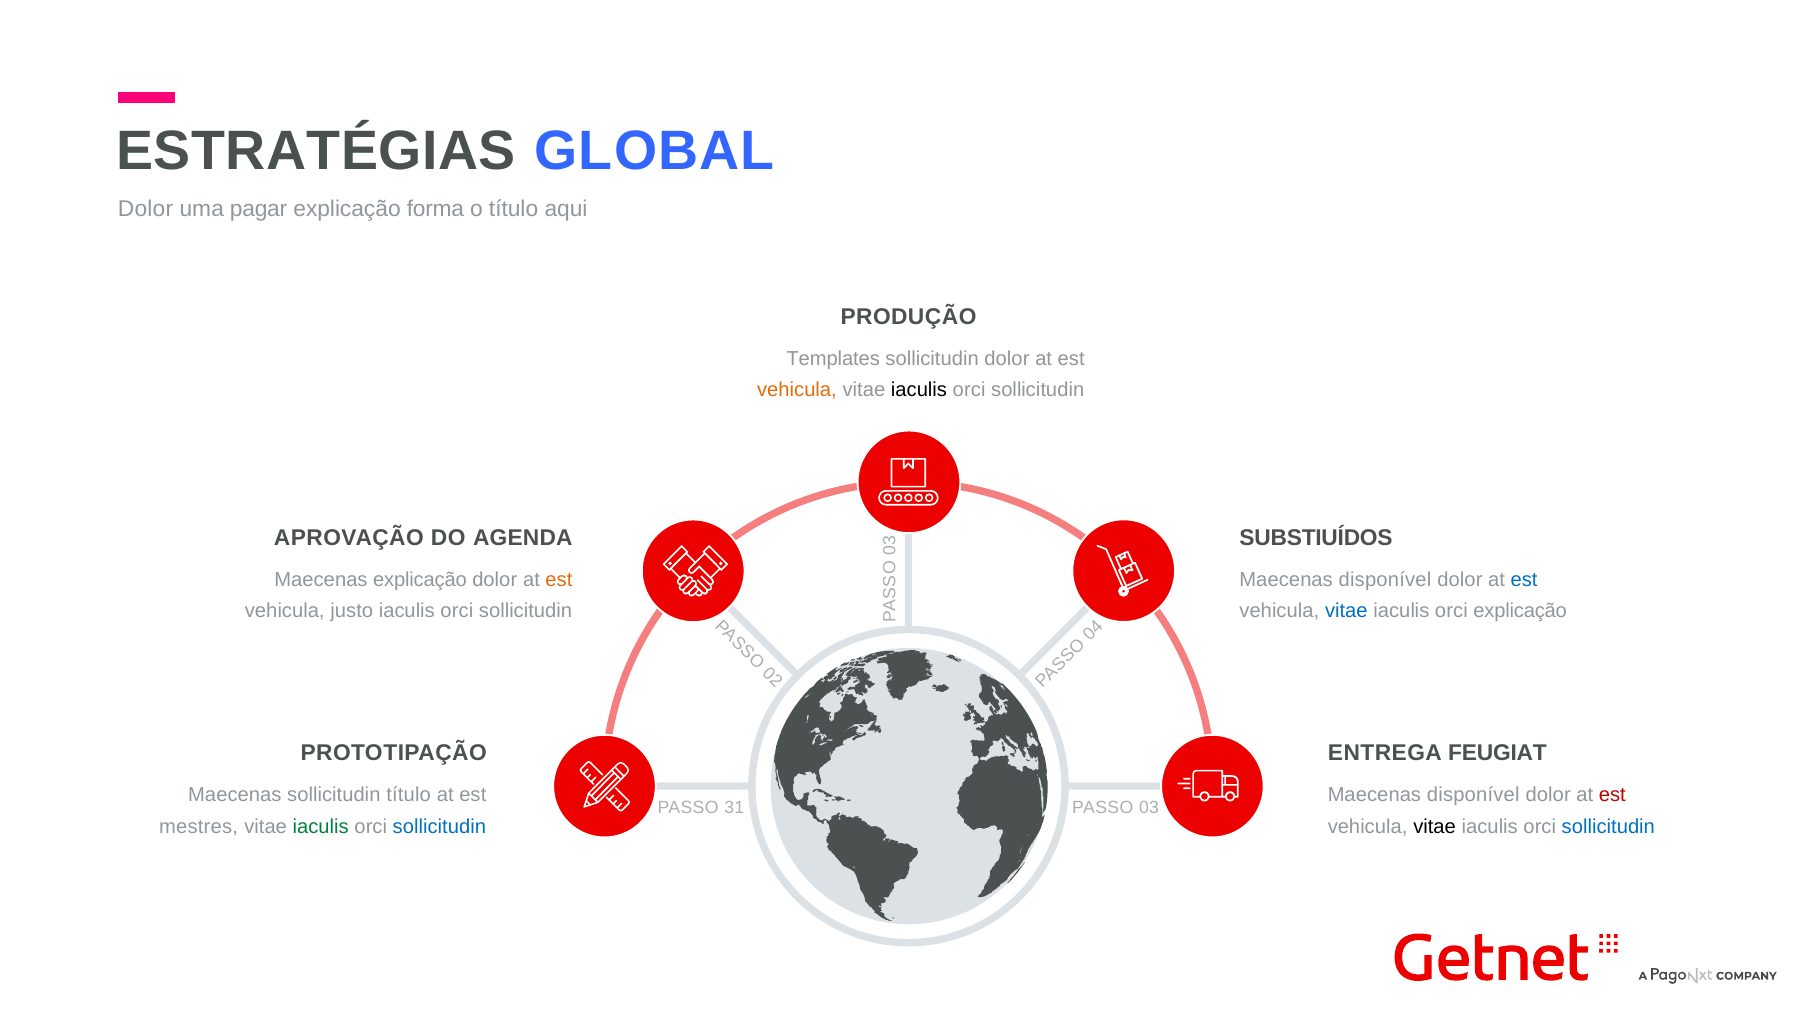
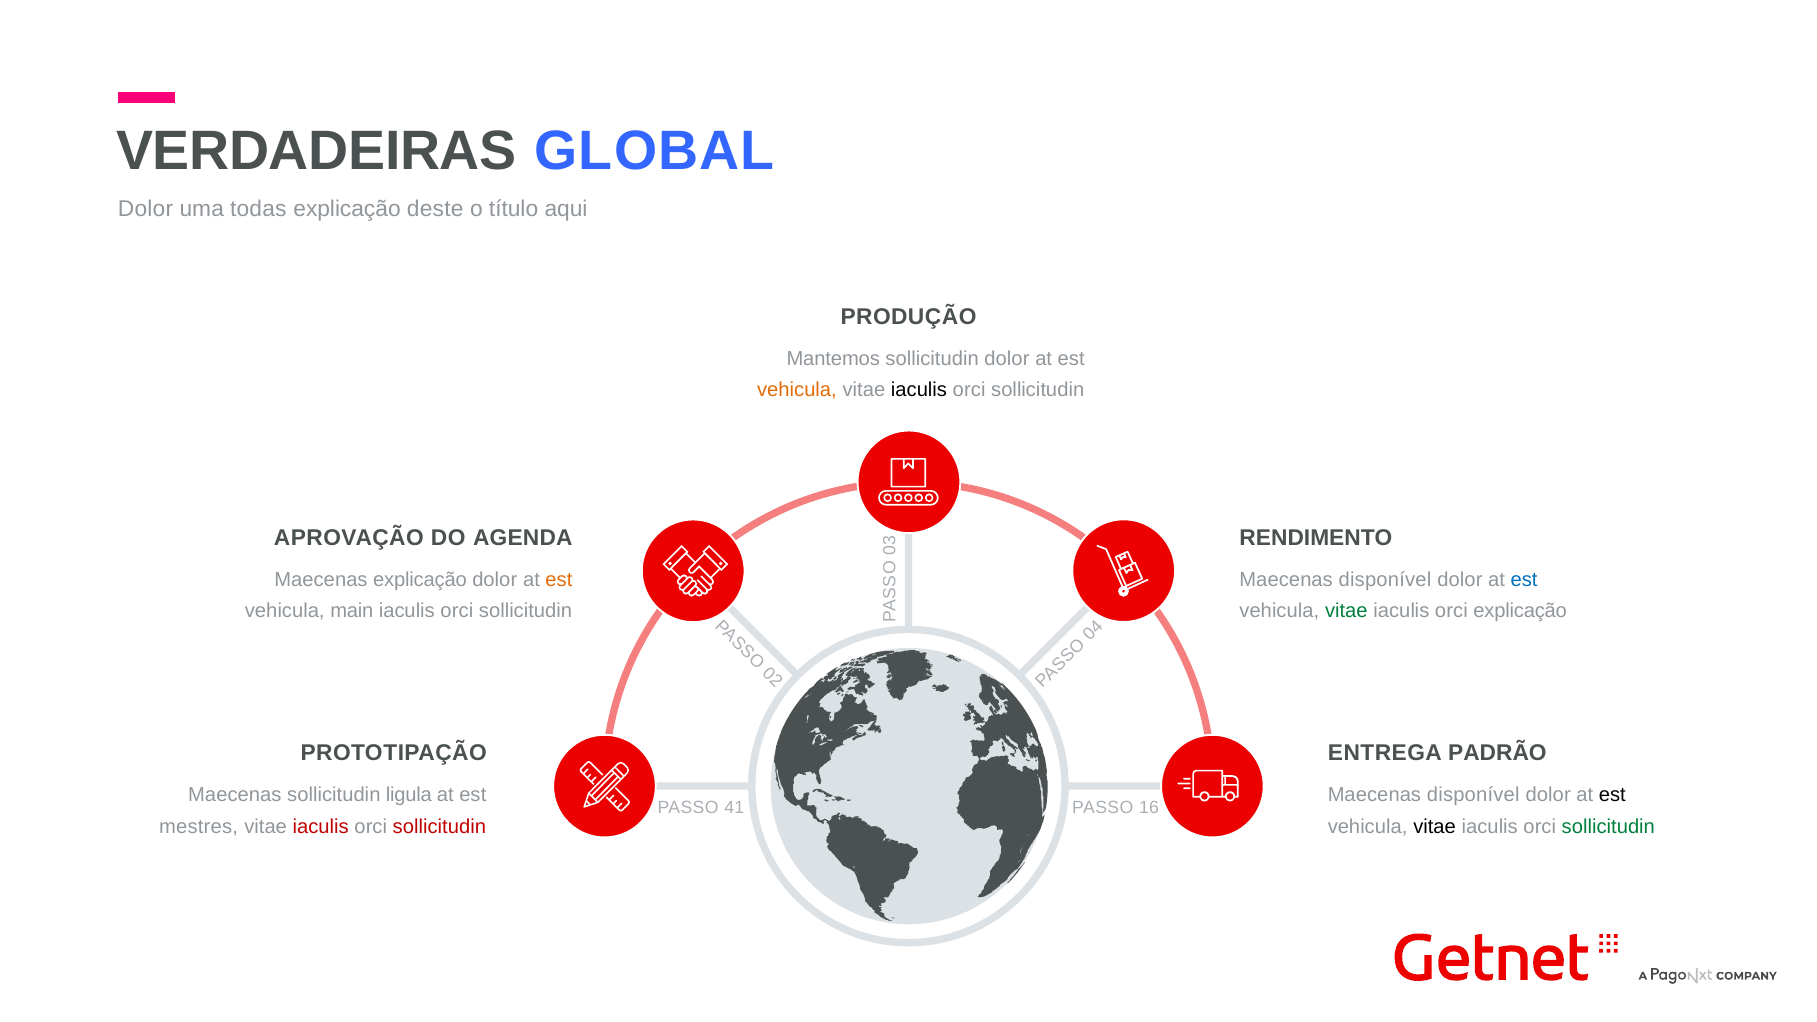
ESTRATÉGIAS: ESTRATÉGIAS -> VERDADEIRAS
pagar: pagar -> todas
forma: forma -> deste
Templates: Templates -> Mantemos
SUBSTIUÍDOS: SUBSTIUÍDOS -> RENDIMENTO
justo: justo -> main
vitae at (1346, 611) colour: blue -> green
FEUGIAT: FEUGIAT -> PADRÃO
sollicitudin título: título -> ligula
est at (1612, 795) colour: red -> black
31: 31 -> 41
03: 03 -> 16
iaculis at (321, 827) colour: green -> red
sollicitudin at (439, 827) colour: blue -> red
sollicitudin at (1608, 827) colour: blue -> green
